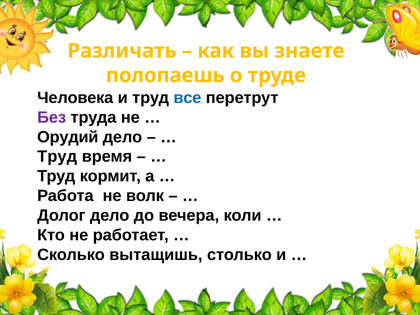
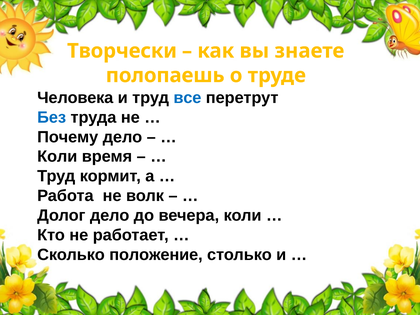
Различать: Различать -> Творчески
Без colour: purple -> blue
Орудий: Орудий -> Почему
Труд at (57, 157): Труд -> Коли
вытащишь: вытащишь -> положение
